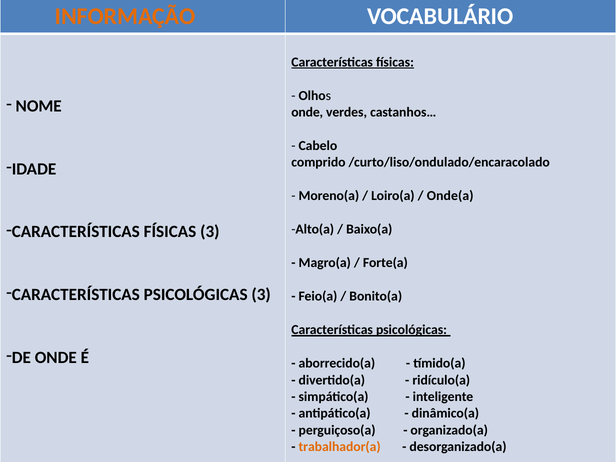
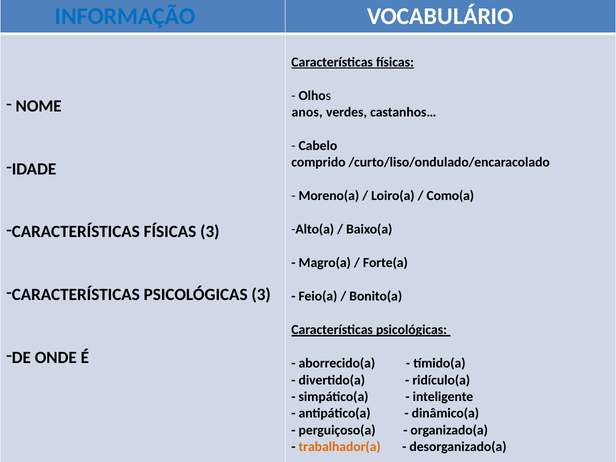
INFORMAÇÃO colour: orange -> blue
onde at (307, 112): onde -> anos
Onde(a: Onde(a -> Como(a
